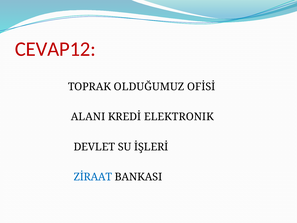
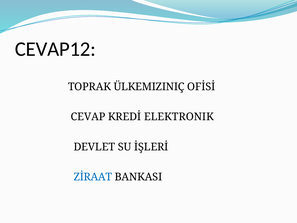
CEVAP12 colour: red -> black
OLDUĞUMUZ: OLDUĞUMUZ -> ÜLKEMIZINIÇ
ALANI: ALANI -> CEVAP
